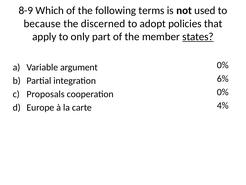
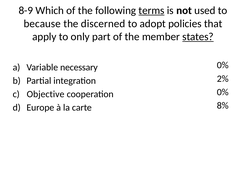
terms underline: none -> present
argument: argument -> necessary
6%: 6% -> 2%
Proposals: Proposals -> Objective
4%: 4% -> 8%
